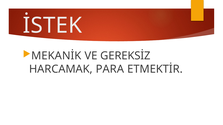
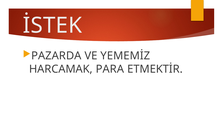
MEKANİK: MEKANİK -> PAZARDA
GEREKSİZ: GEREKSİZ -> YEMEMİZ
